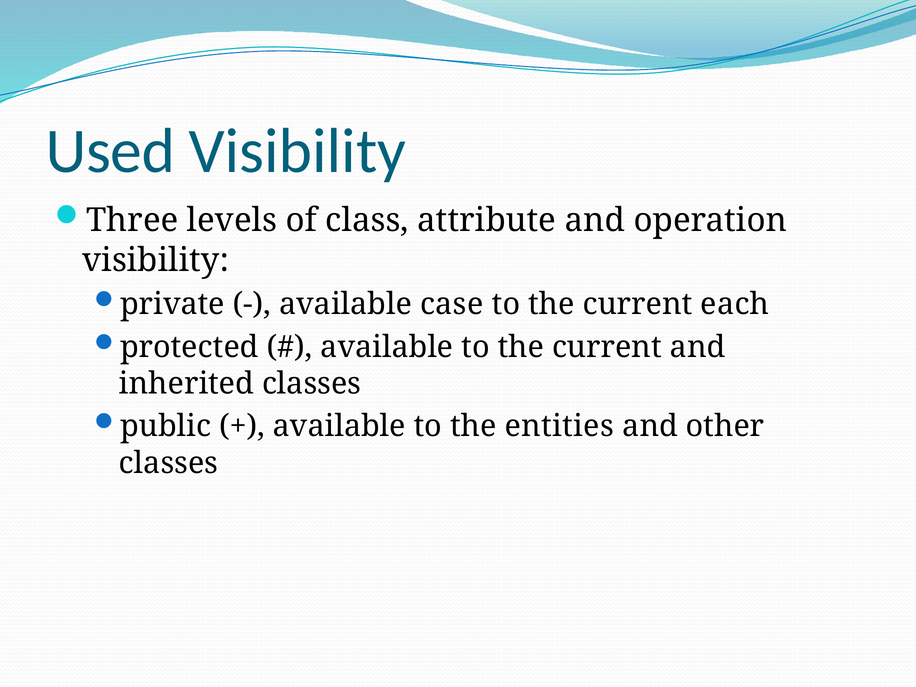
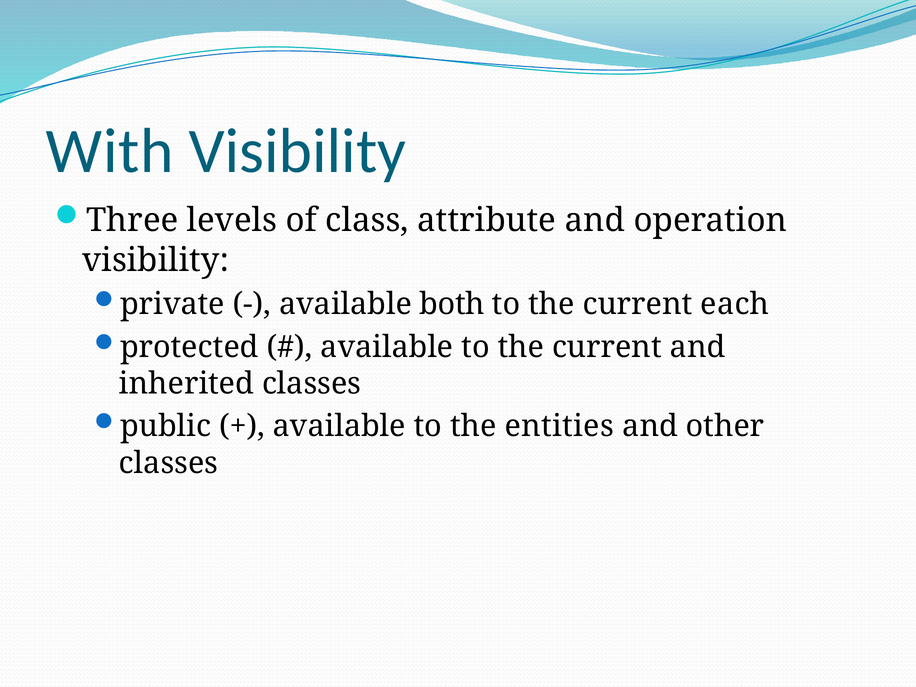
Used: Used -> With
case: case -> both
